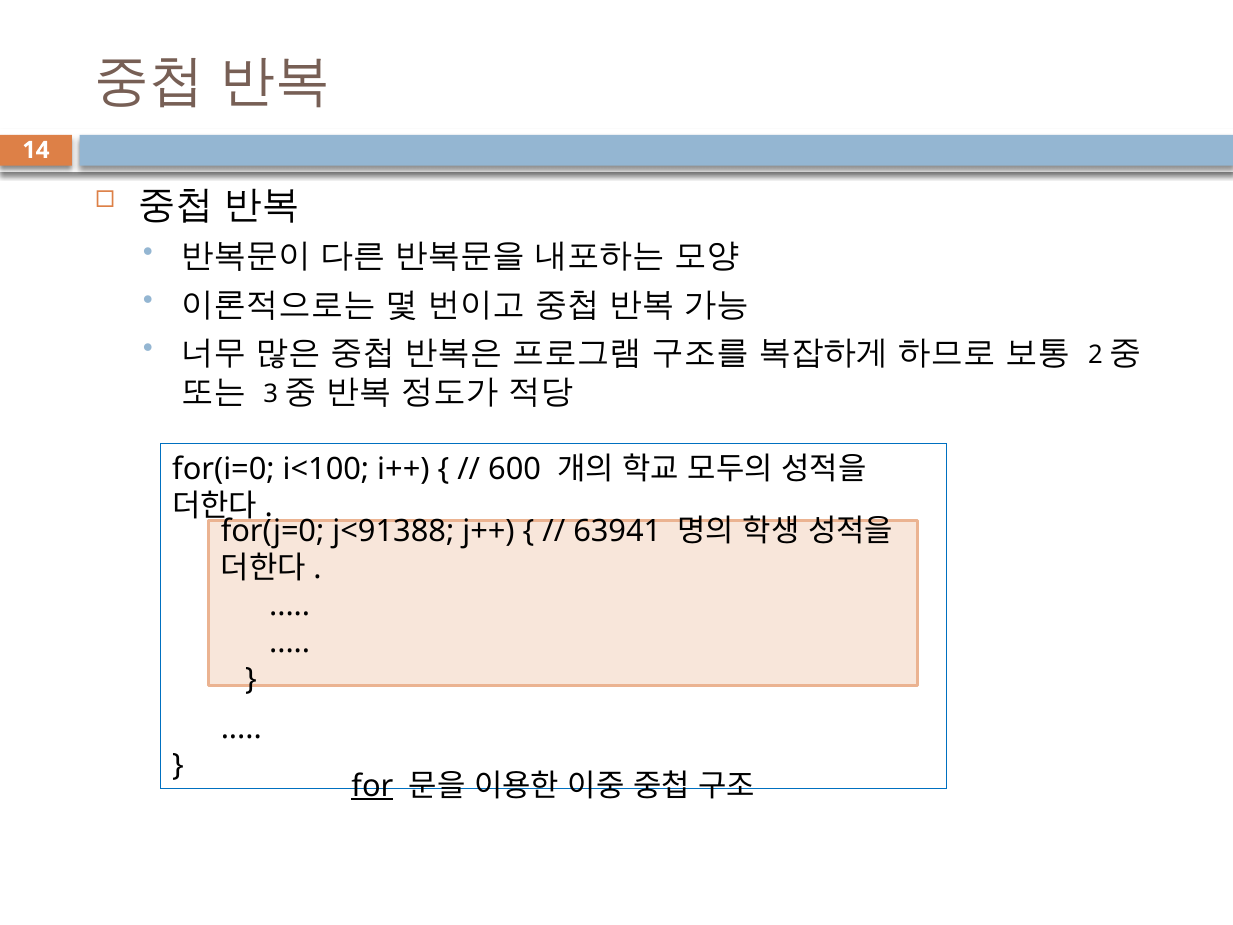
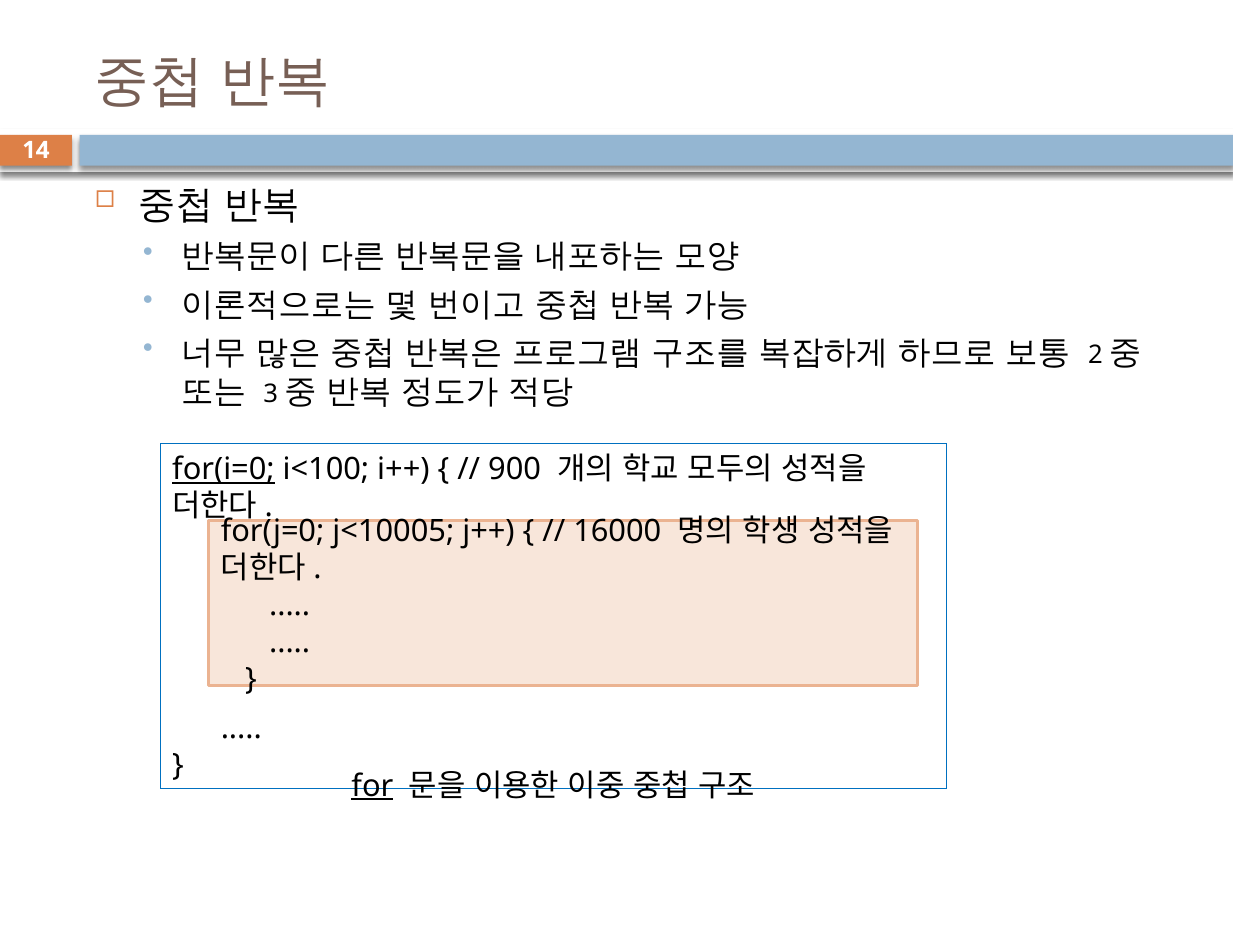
for(i=0 underline: none -> present
600: 600 -> 900
j<91388: j<91388 -> j<10005
63941: 63941 -> 16000
